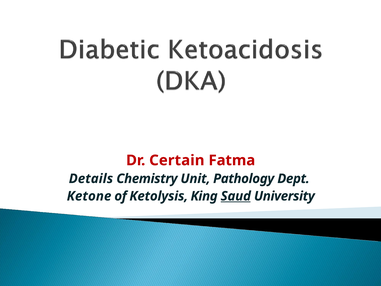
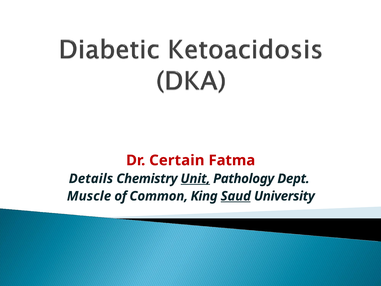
Unit underline: none -> present
Ketone: Ketone -> Muscle
Ketolysis: Ketolysis -> Common
